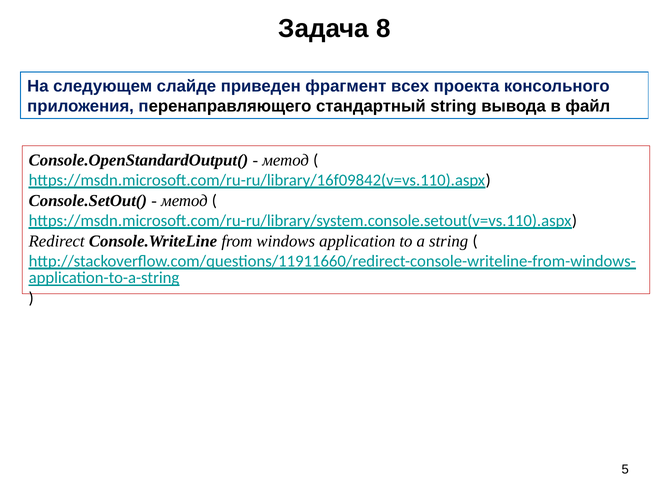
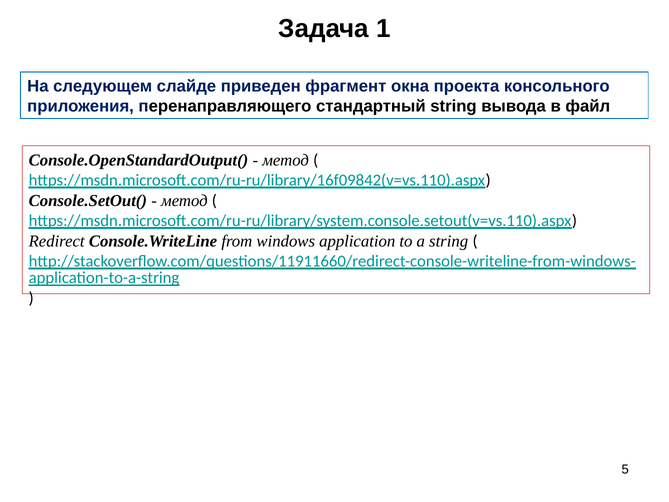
8: 8 -> 1
всех: всех -> окна
